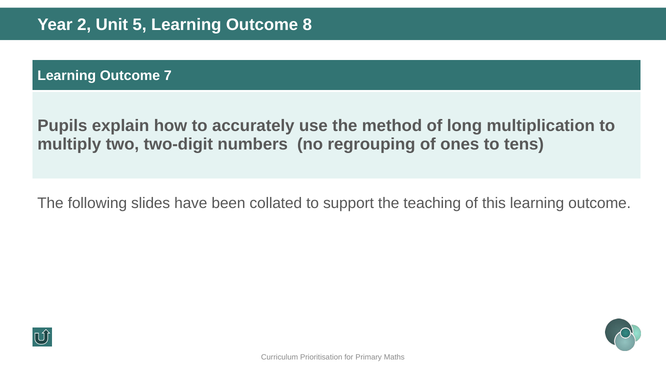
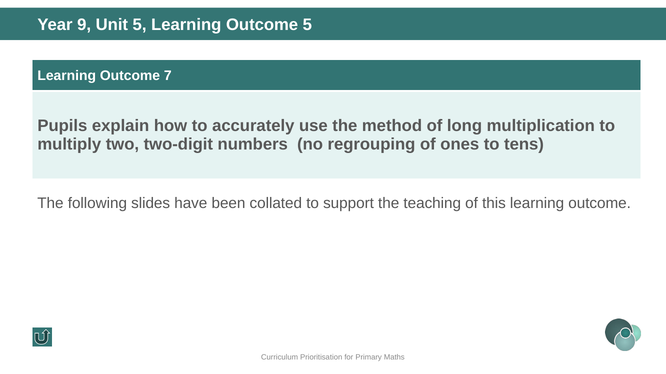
2: 2 -> 9
Outcome 8: 8 -> 5
